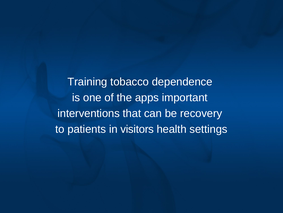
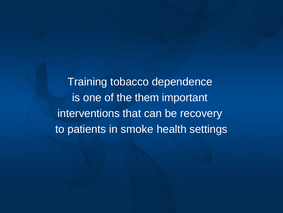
apps: apps -> them
visitors: visitors -> smoke
